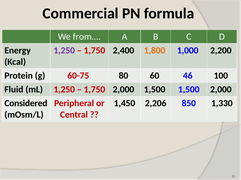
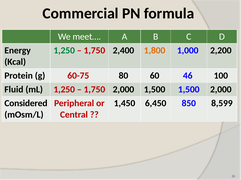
from…: from… -> meet…
1,250 at (64, 51) colour: purple -> green
2,206: 2,206 -> 6,450
1,330: 1,330 -> 8,599
